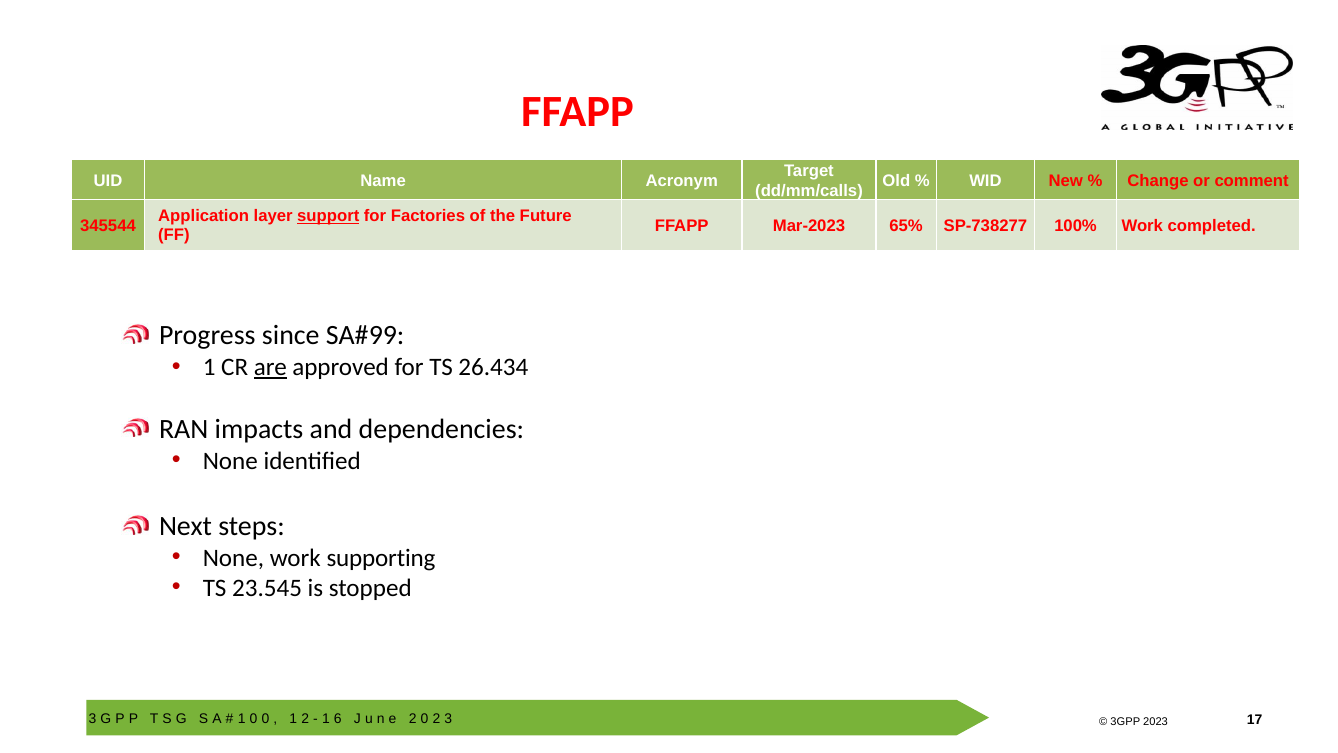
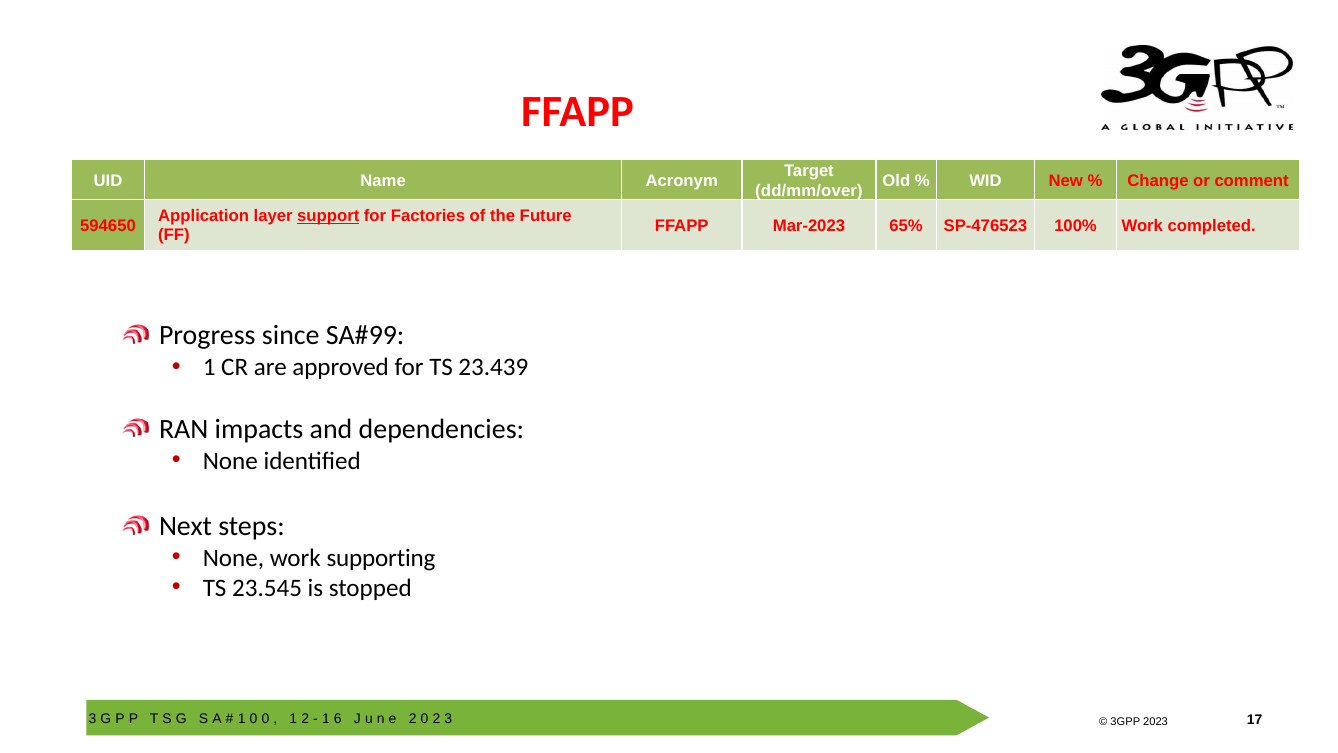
dd/mm/calls: dd/mm/calls -> dd/mm/over
345544: 345544 -> 594650
SP-738277: SP-738277 -> SP-476523
are underline: present -> none
26.434: 26.434 -> 23.439
